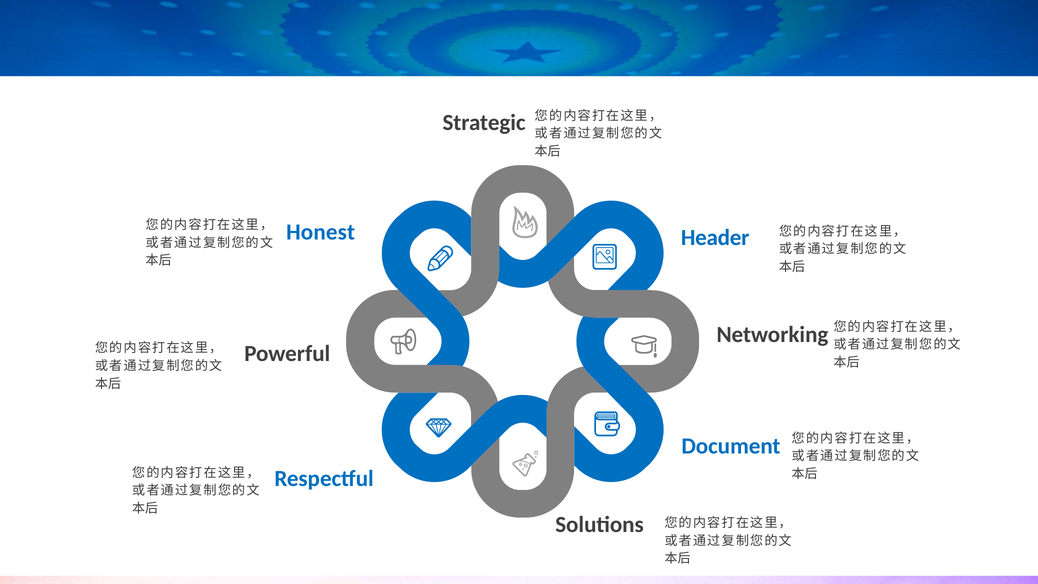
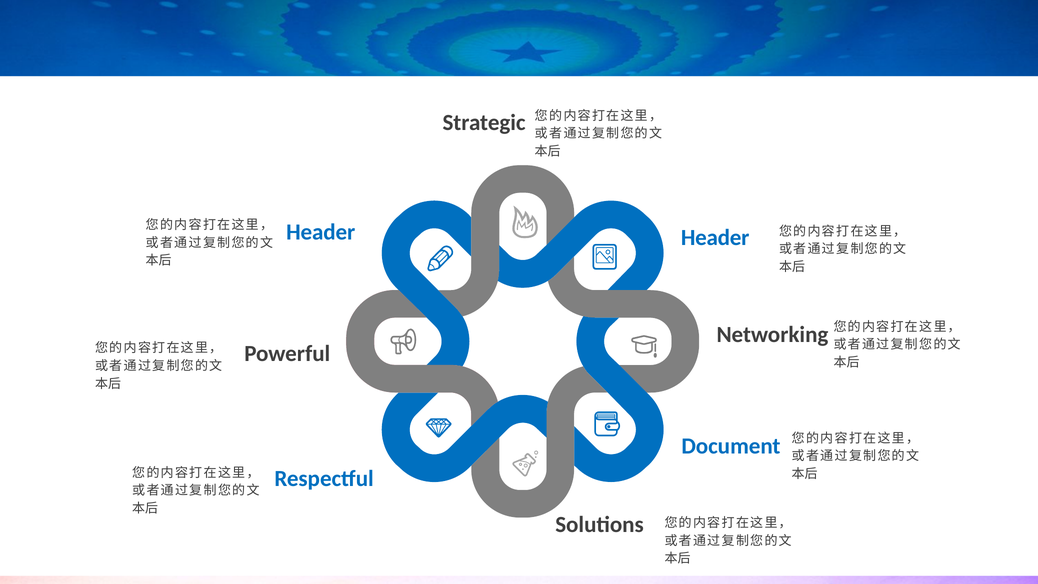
Honest at (321, 232): Honest -> Header
